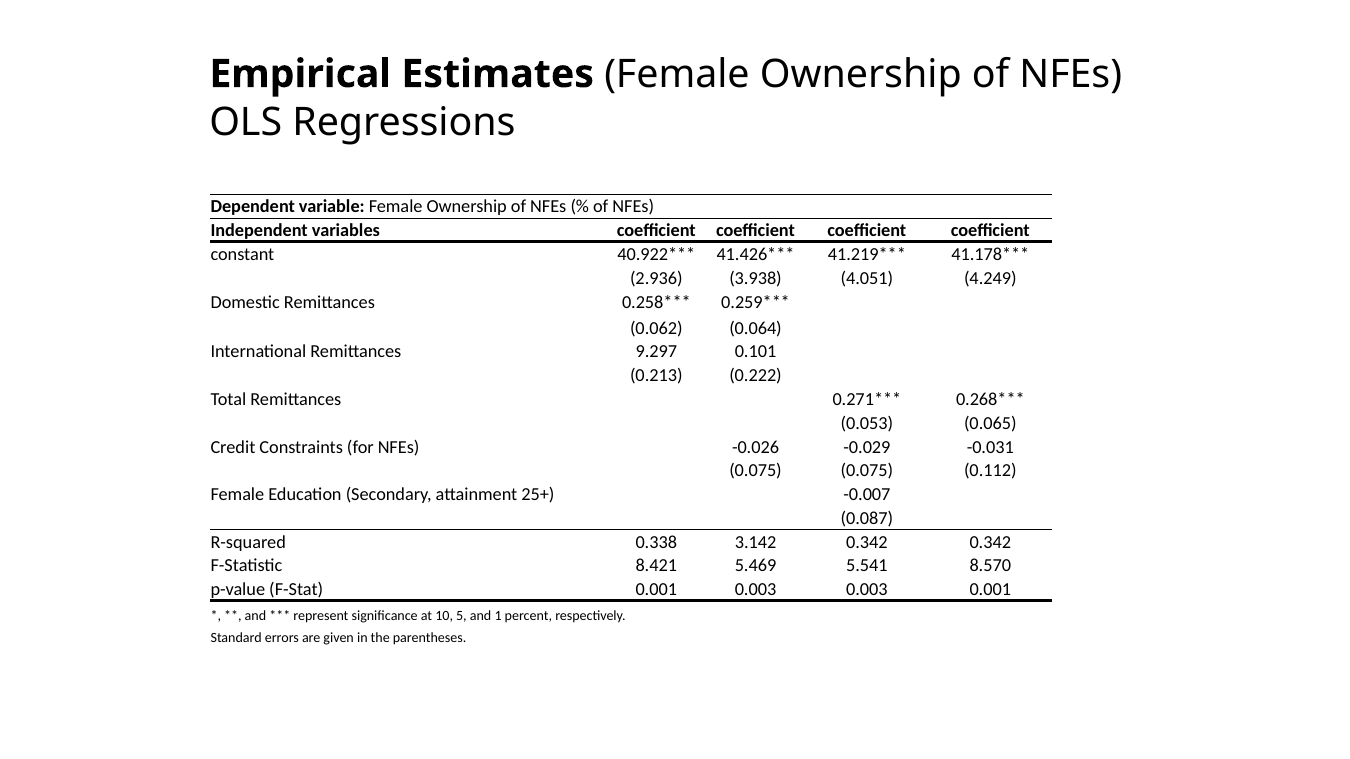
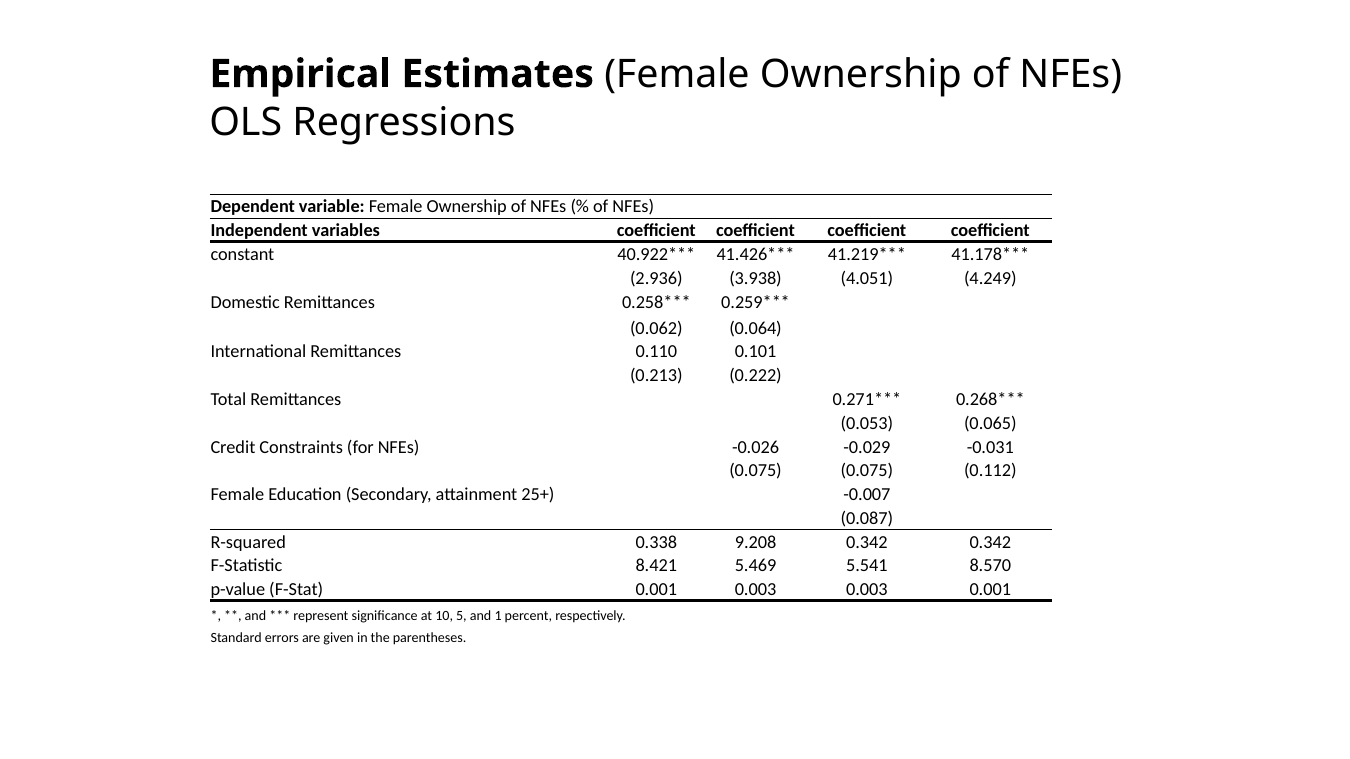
9.297: 9.297 -> 0.110
3.142: 3.142 -> 9.208
